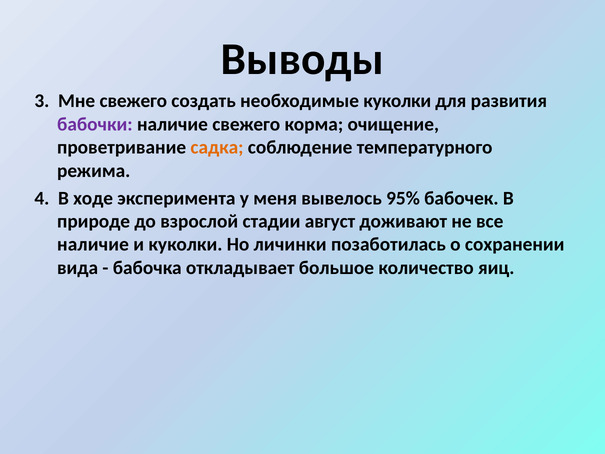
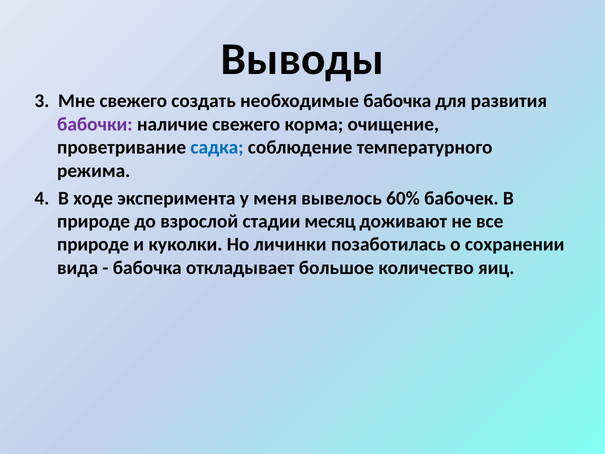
необходимые куколки: куколки -> бабочка
садка colour: orange -> blue
95%: 95% -> 60%
август: август -> месяц
наличие at (93, 244): наличие -> природе
